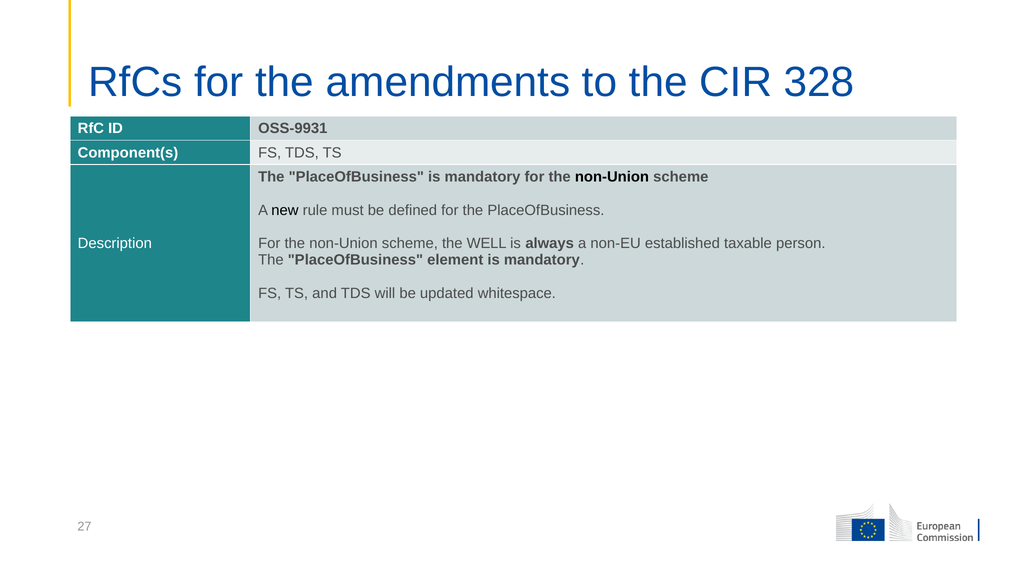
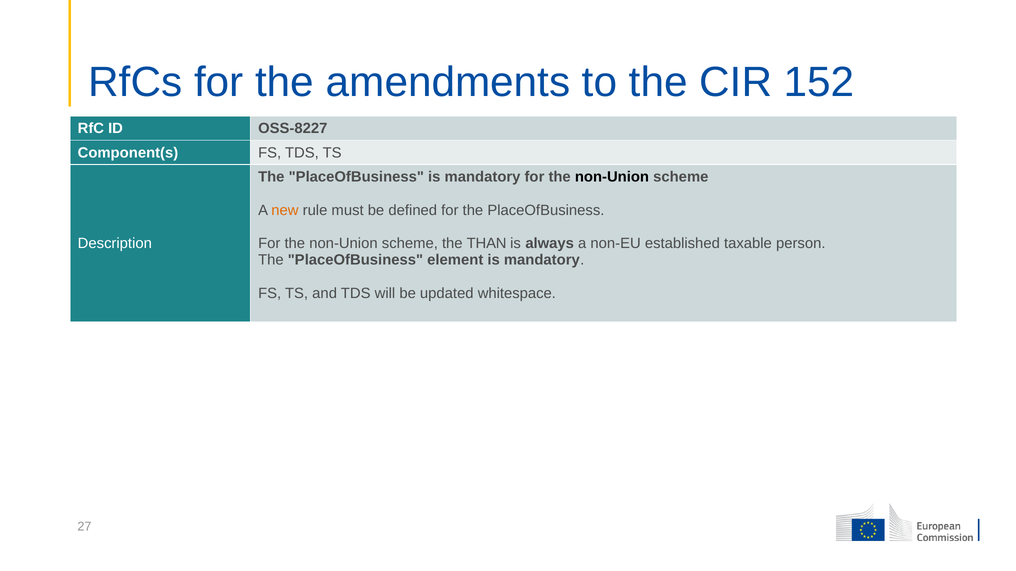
328: 328 -> 152
OSS-9931: OSS-9931 -> OSS-8227
new colour: black -> orange
WELL: WELL -> THAN
